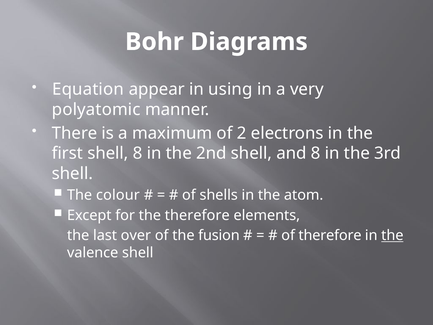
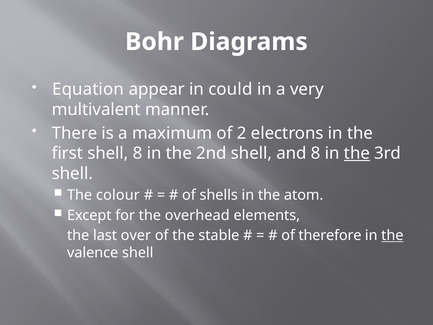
using: using -> could
polyatomic: polyatomic -> multivalent
the at (357, 153) underline: none -> present
the therefore: therefore -> overhead
fusion: fusion -> stable
